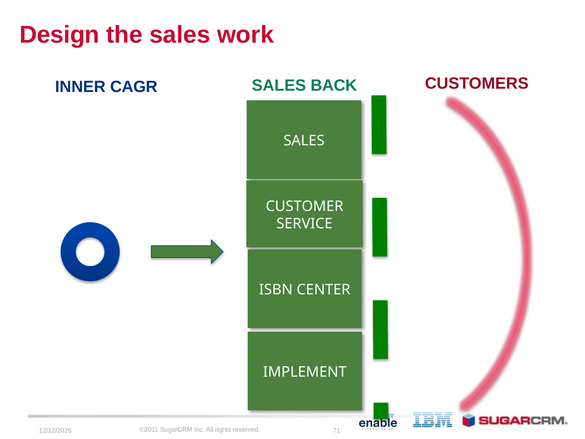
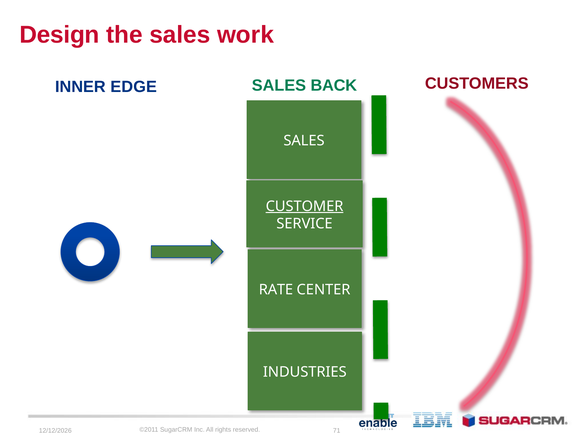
CAGR: CAGR -> EDGE
CUSTOMER underline: none -> present
ISBN: ISBN -> RATE
IMPLEMENT: IMPLEMENT -> INDUSTRIES
